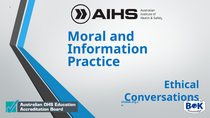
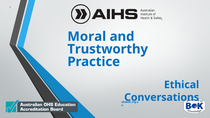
Information: Information -> Trustworthy
